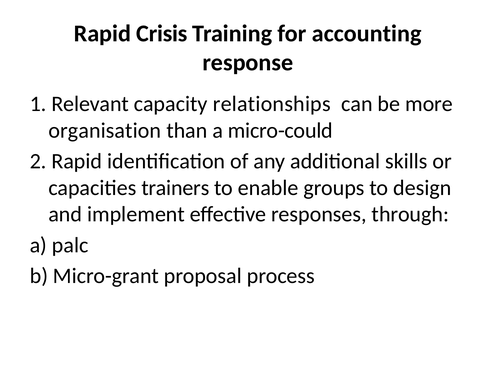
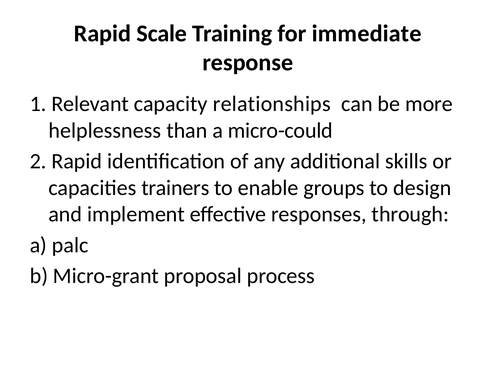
Crisis: Crisis -> Scale
accounting: accounting -> immediate
organisation: organisation -> helplessness
